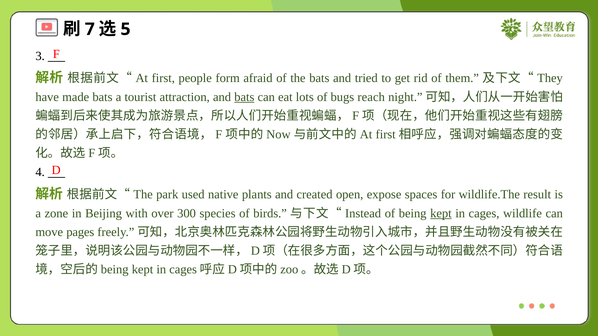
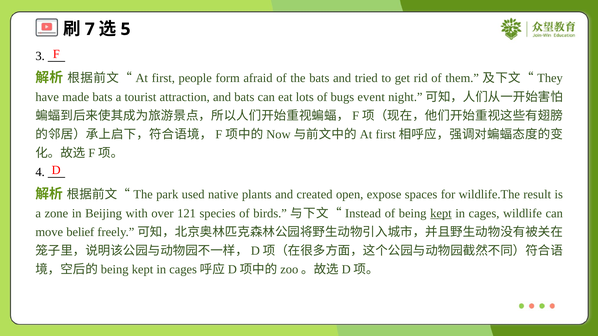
bats at (244, 97) underline: present -> none
reach: reach -> event
300: 300 -> 121
pages: pages -> belief
